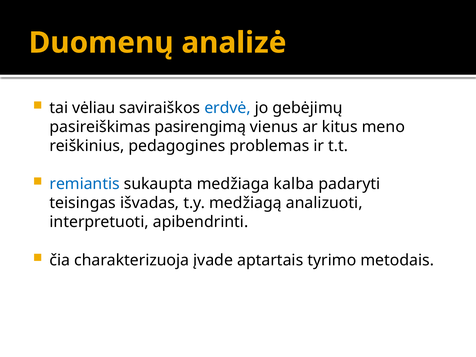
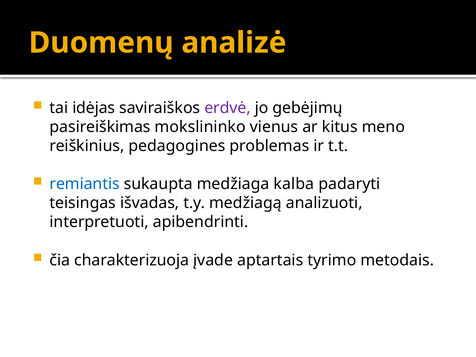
vėliau: vėliau -> idėjas
erdvė colour: blue -> purple
pasirengimą: pasirengimą -> mokslininko
